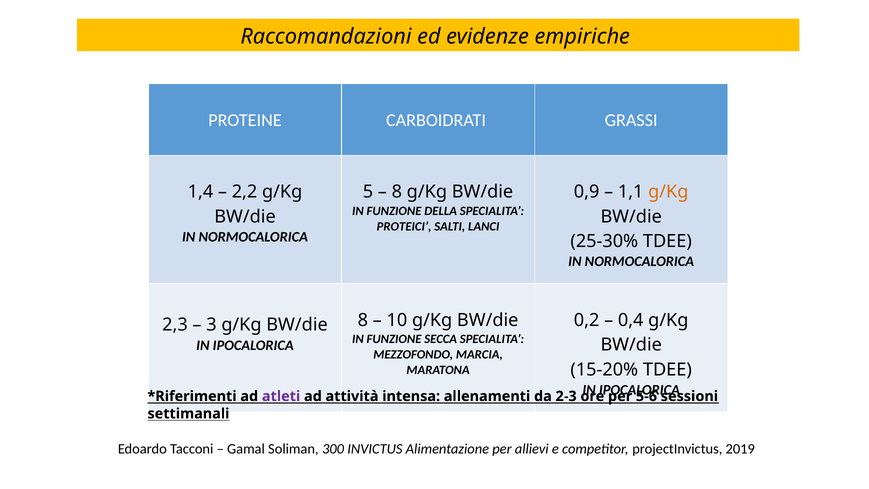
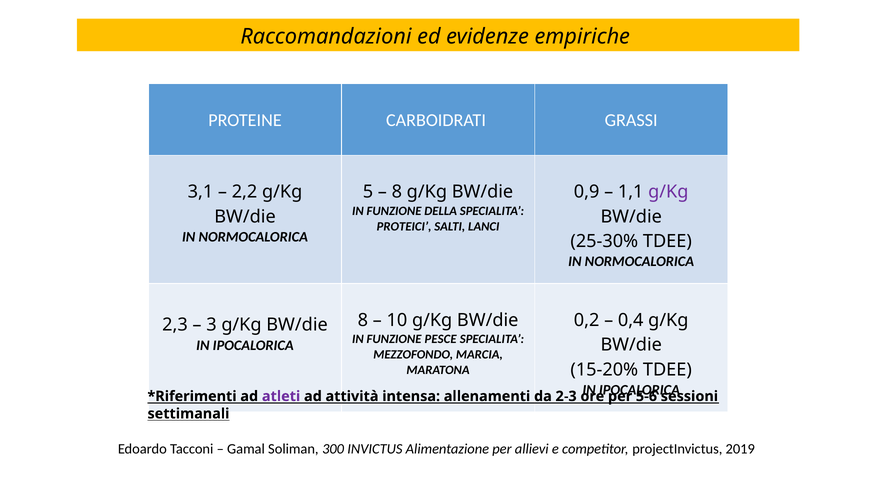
1,4: 1,4 -> 3,1
g/Kg at (668, 192) colour: orange -> purple
SECCA: SECCA -> PESCE
